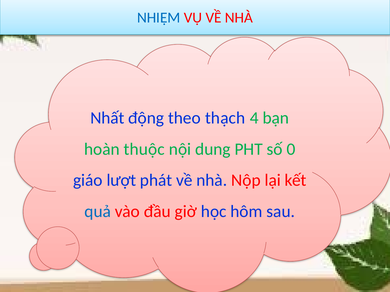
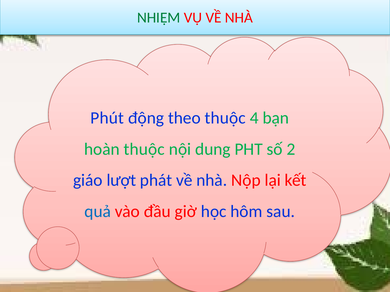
NHIỆM colour: blue -> green
Nhất: Nhất -> Phút
theo thạch: thạch -> thuộc
0: 0 -> 2
